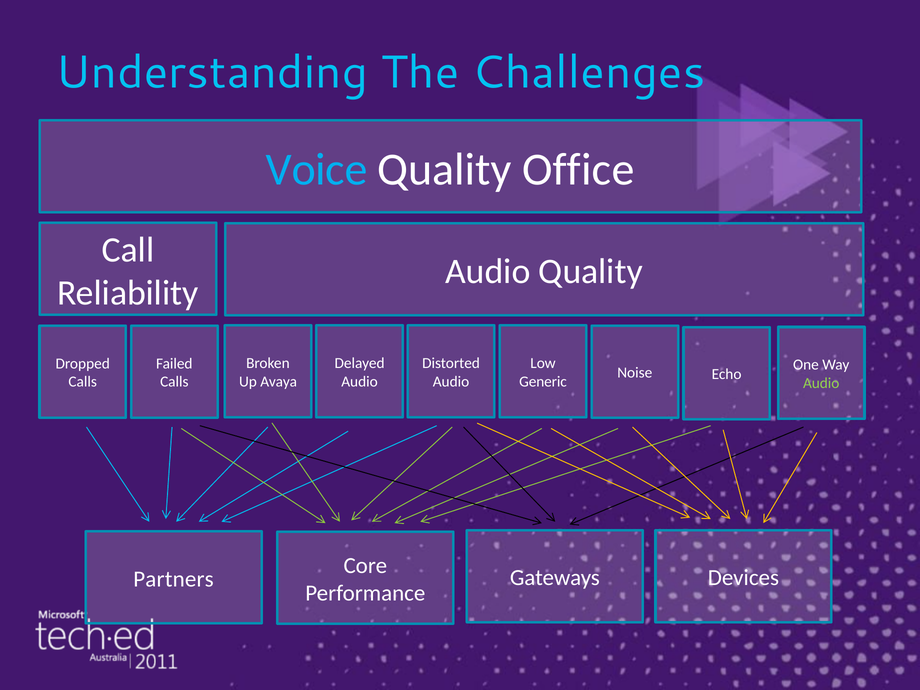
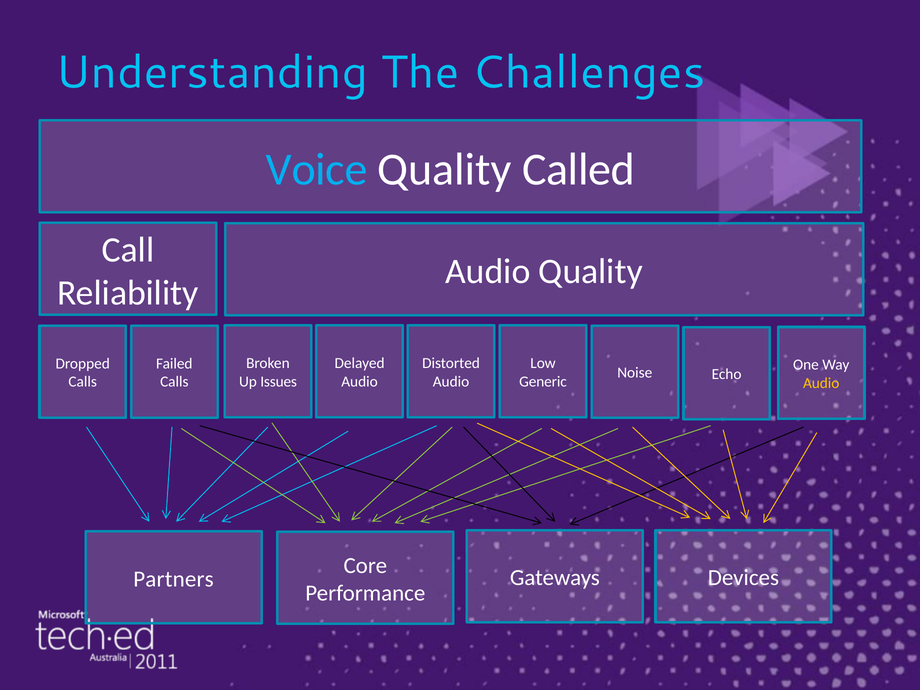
Office: Office -> Called
Avaya: Avaya -> Issues
Audio at (821, 383) colour: light green -> yellow
